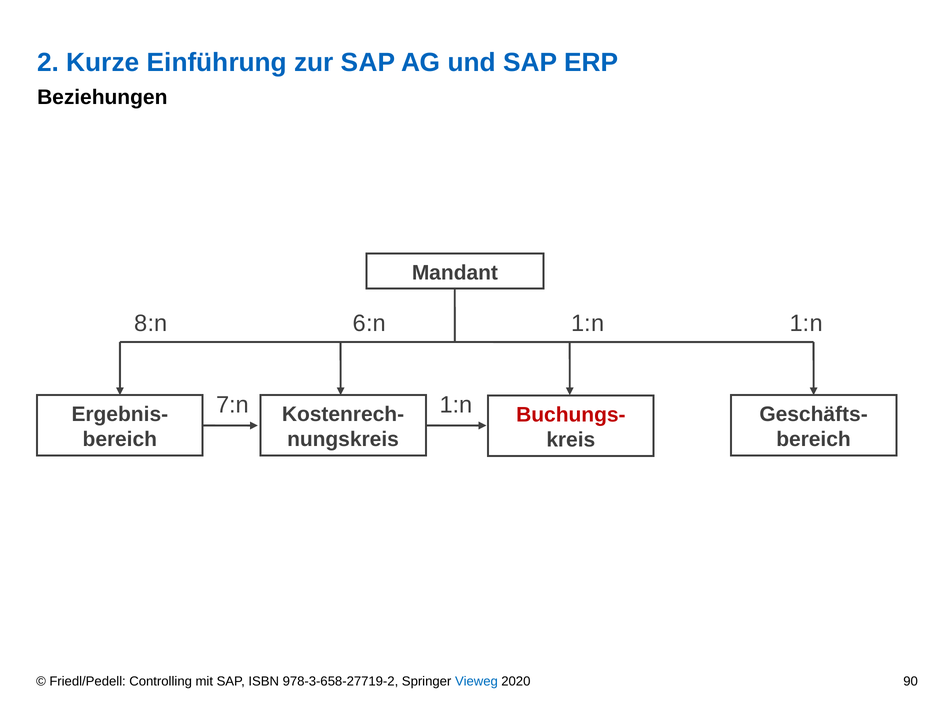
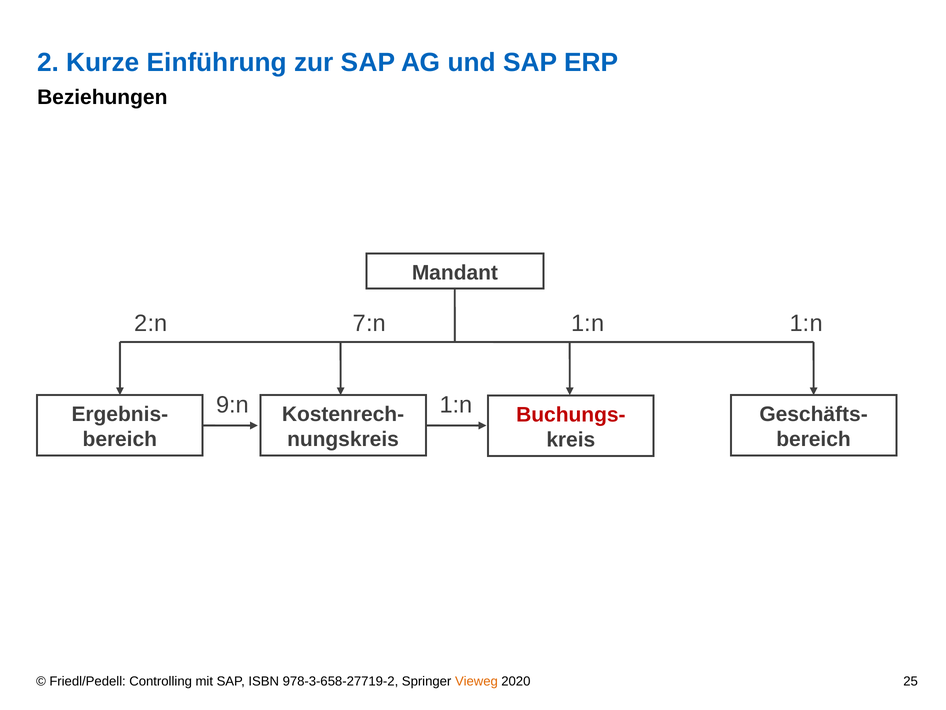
8:n: 8:n -> 2:n
6:n: 6:n -> 7:n
7:n: 7:n -> 9:n
Vieweg colour: blue -> orange
90: 90 -> 25
